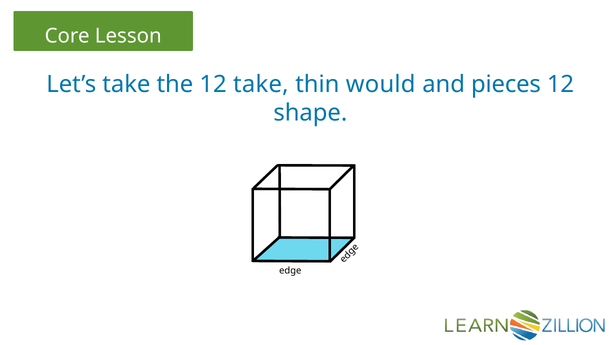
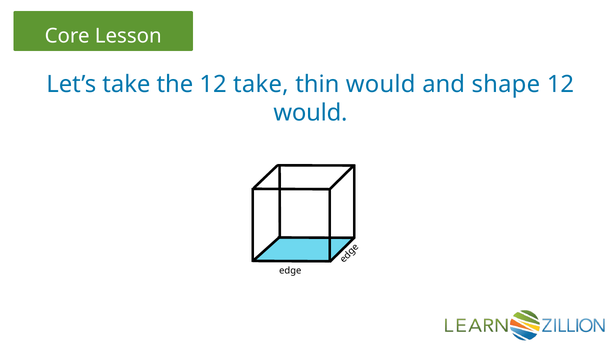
pieces: pieces -> shape
shape at (310, 113): shape -> would
